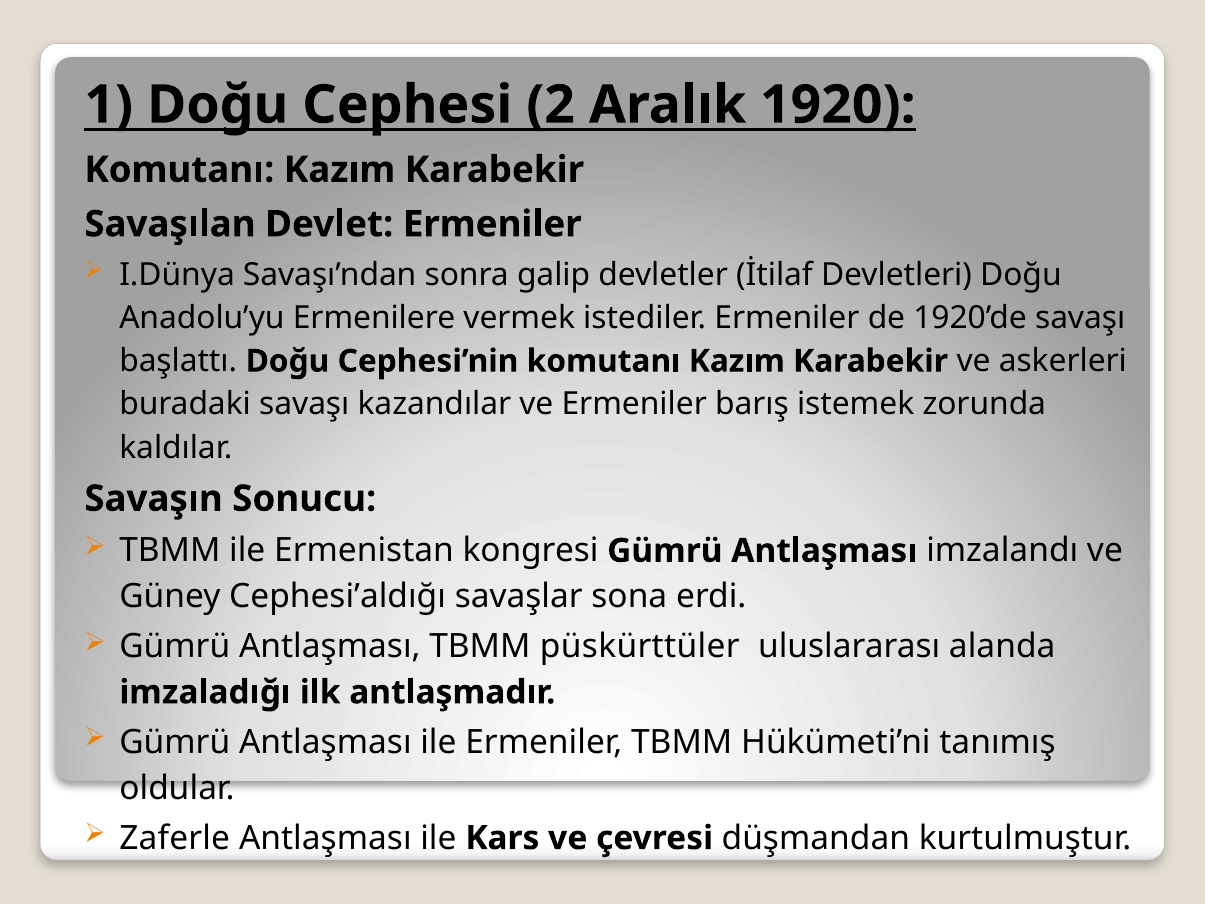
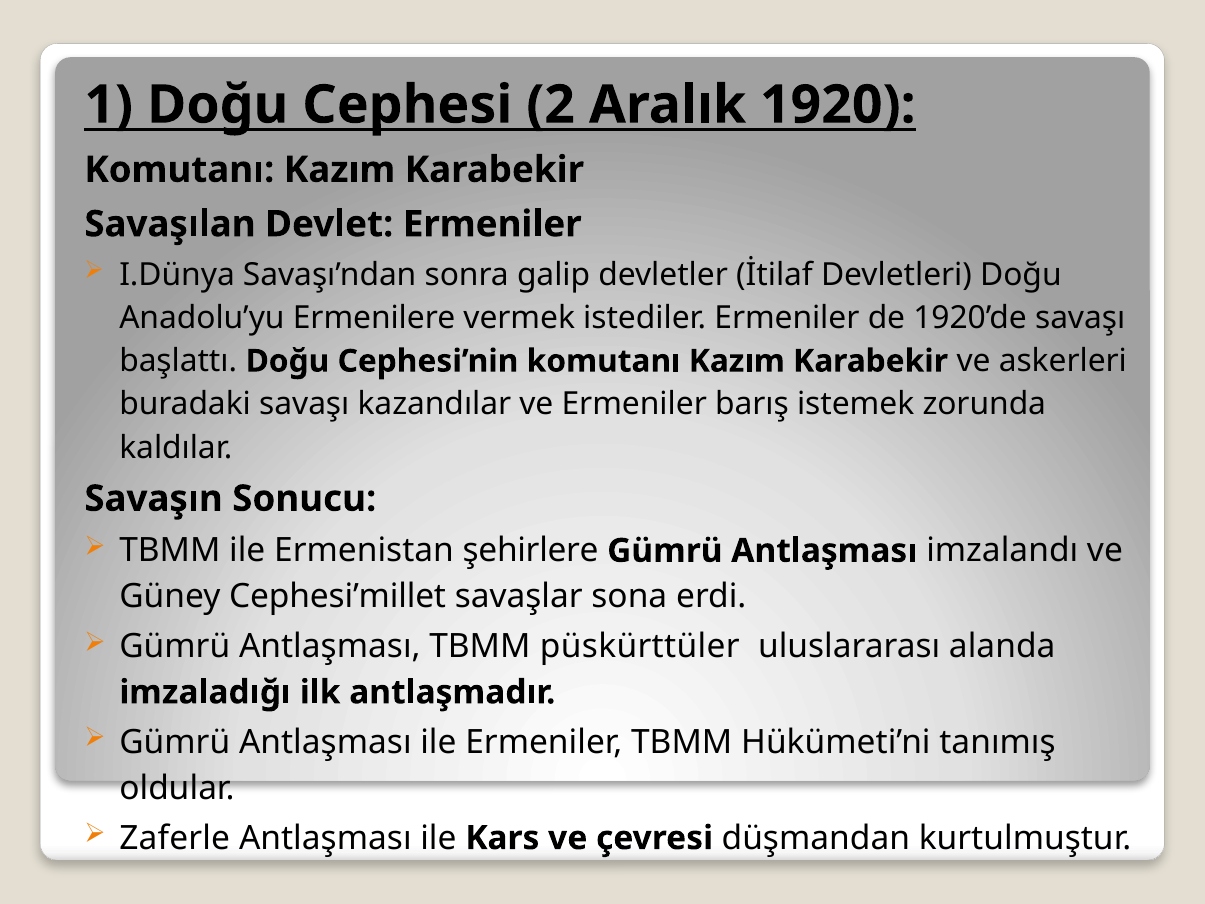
kongresi: kongresi -> şehirlere
Cephesi’aldığı: Cephesi’aldığı -> Cephesi’millet
